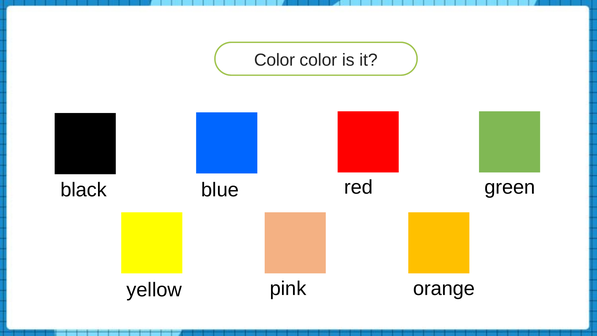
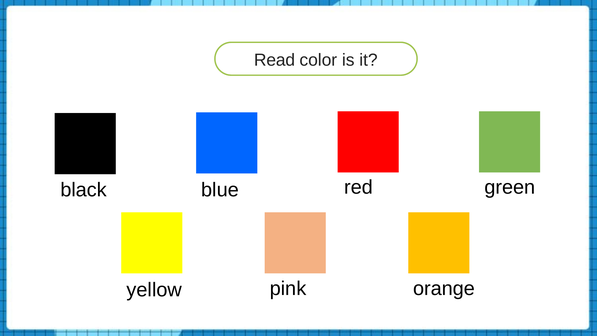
Color at (275, 60): Color -> Read
